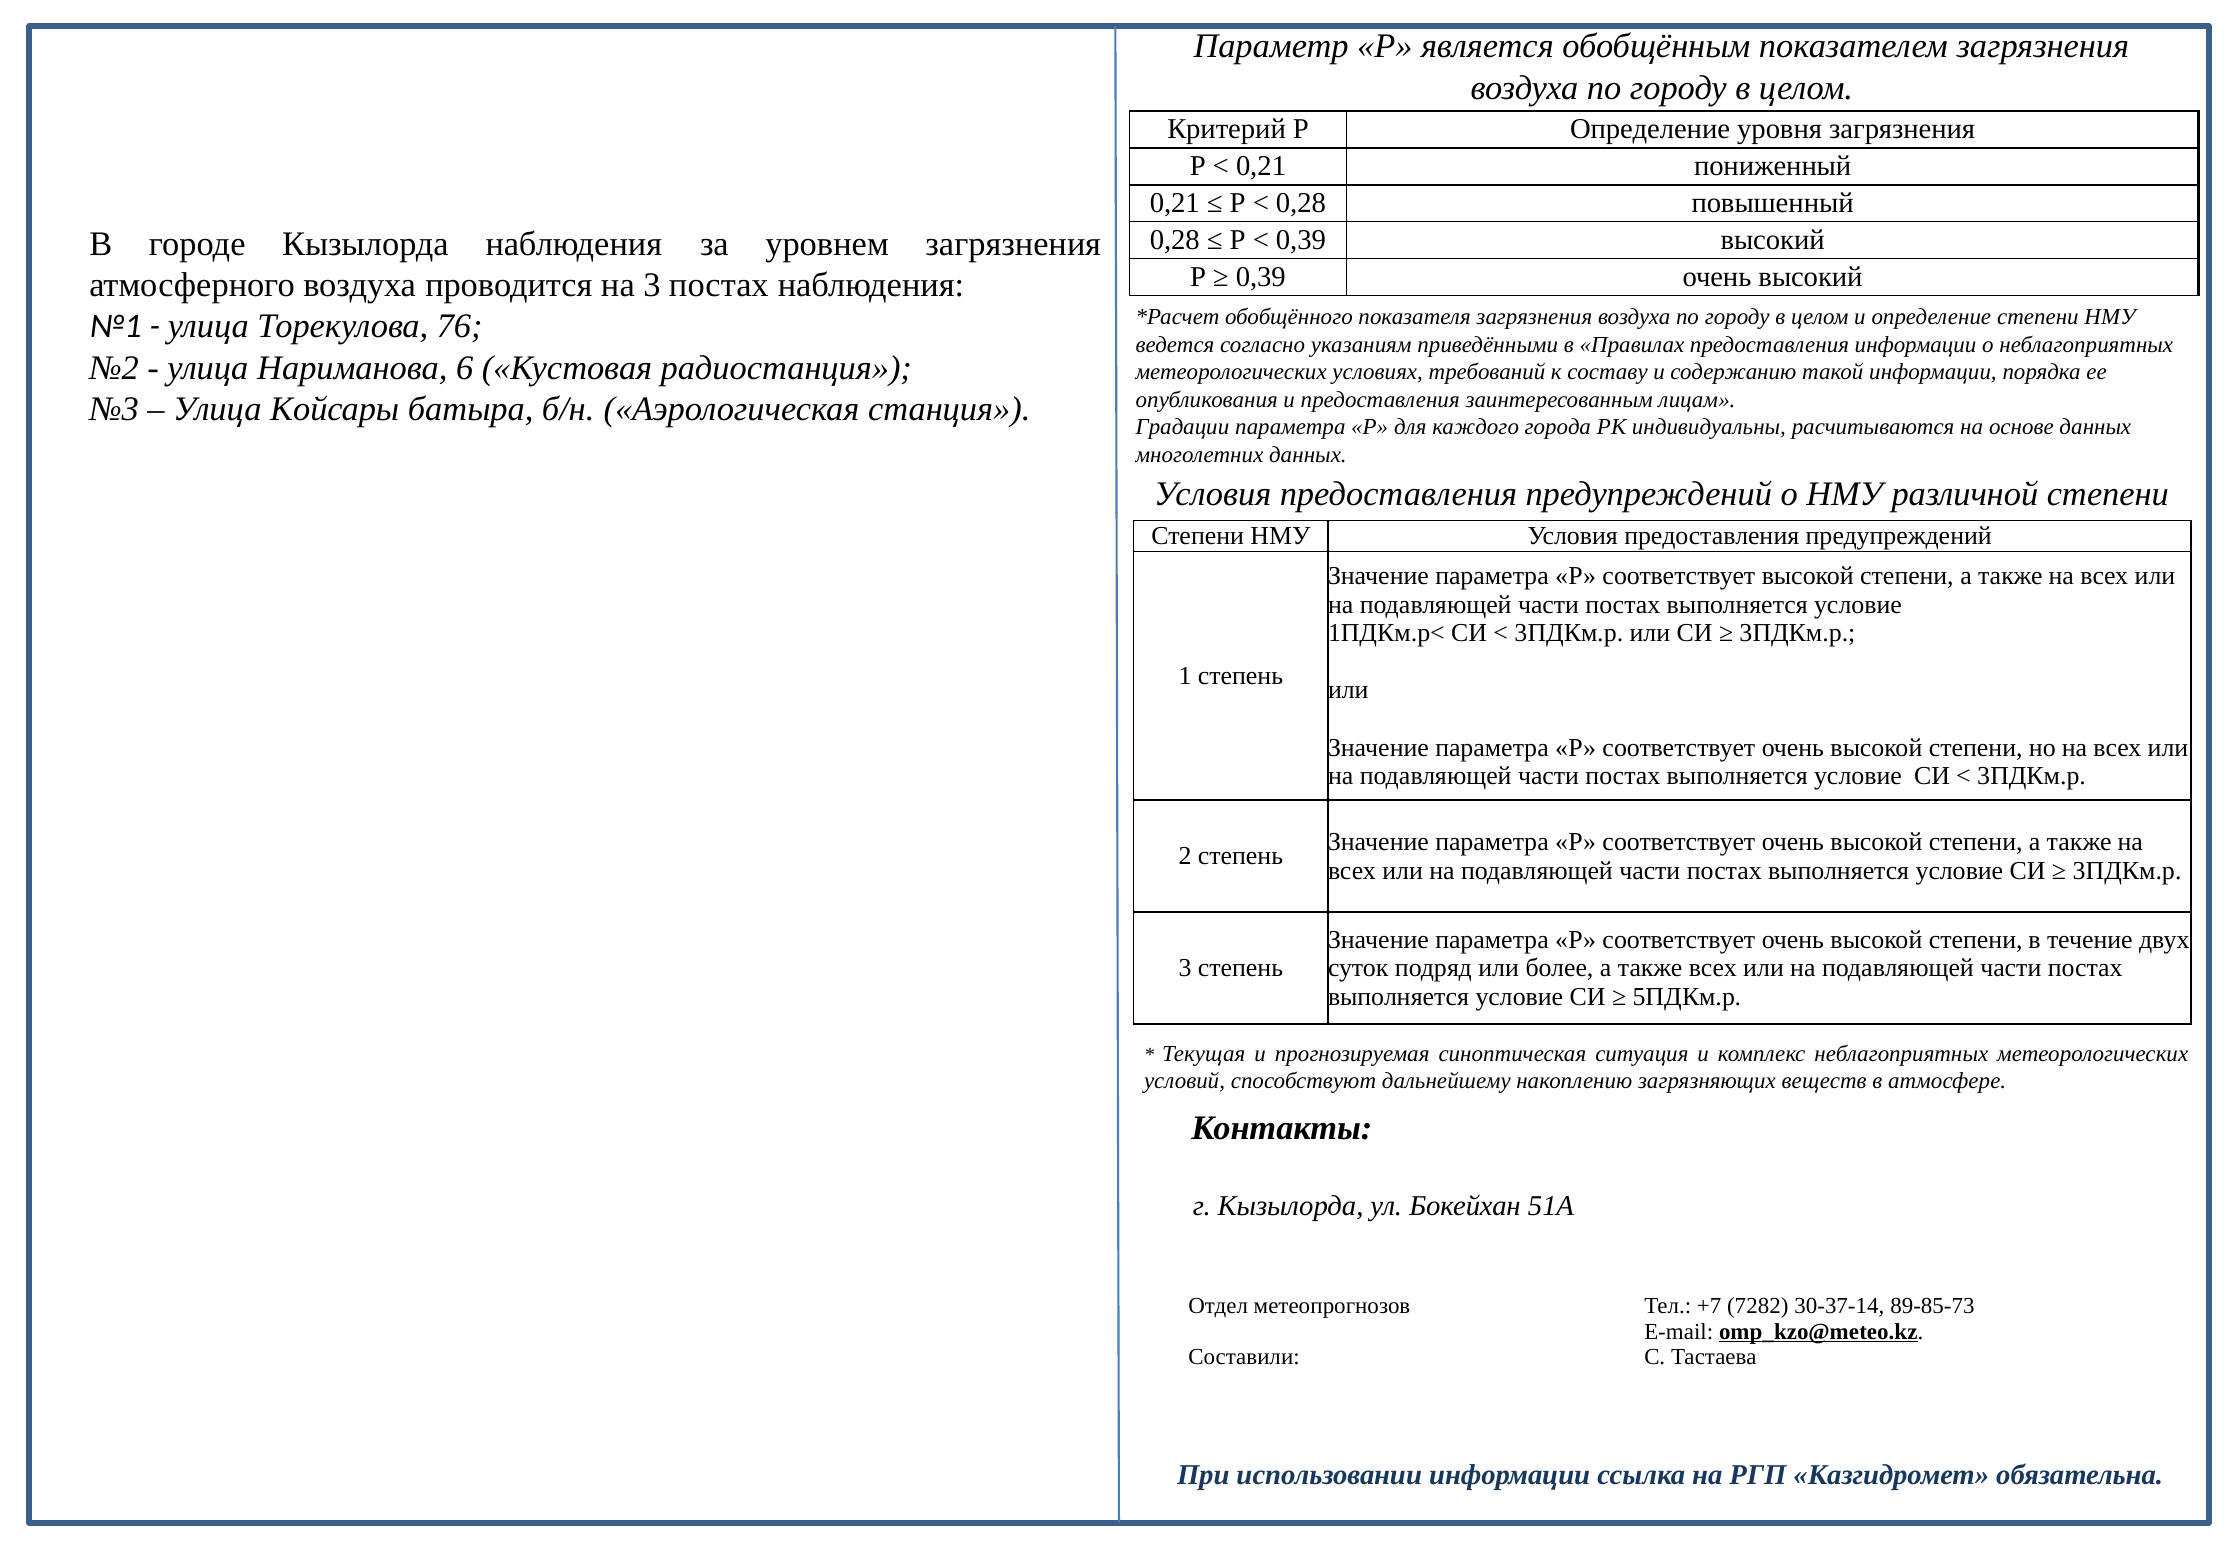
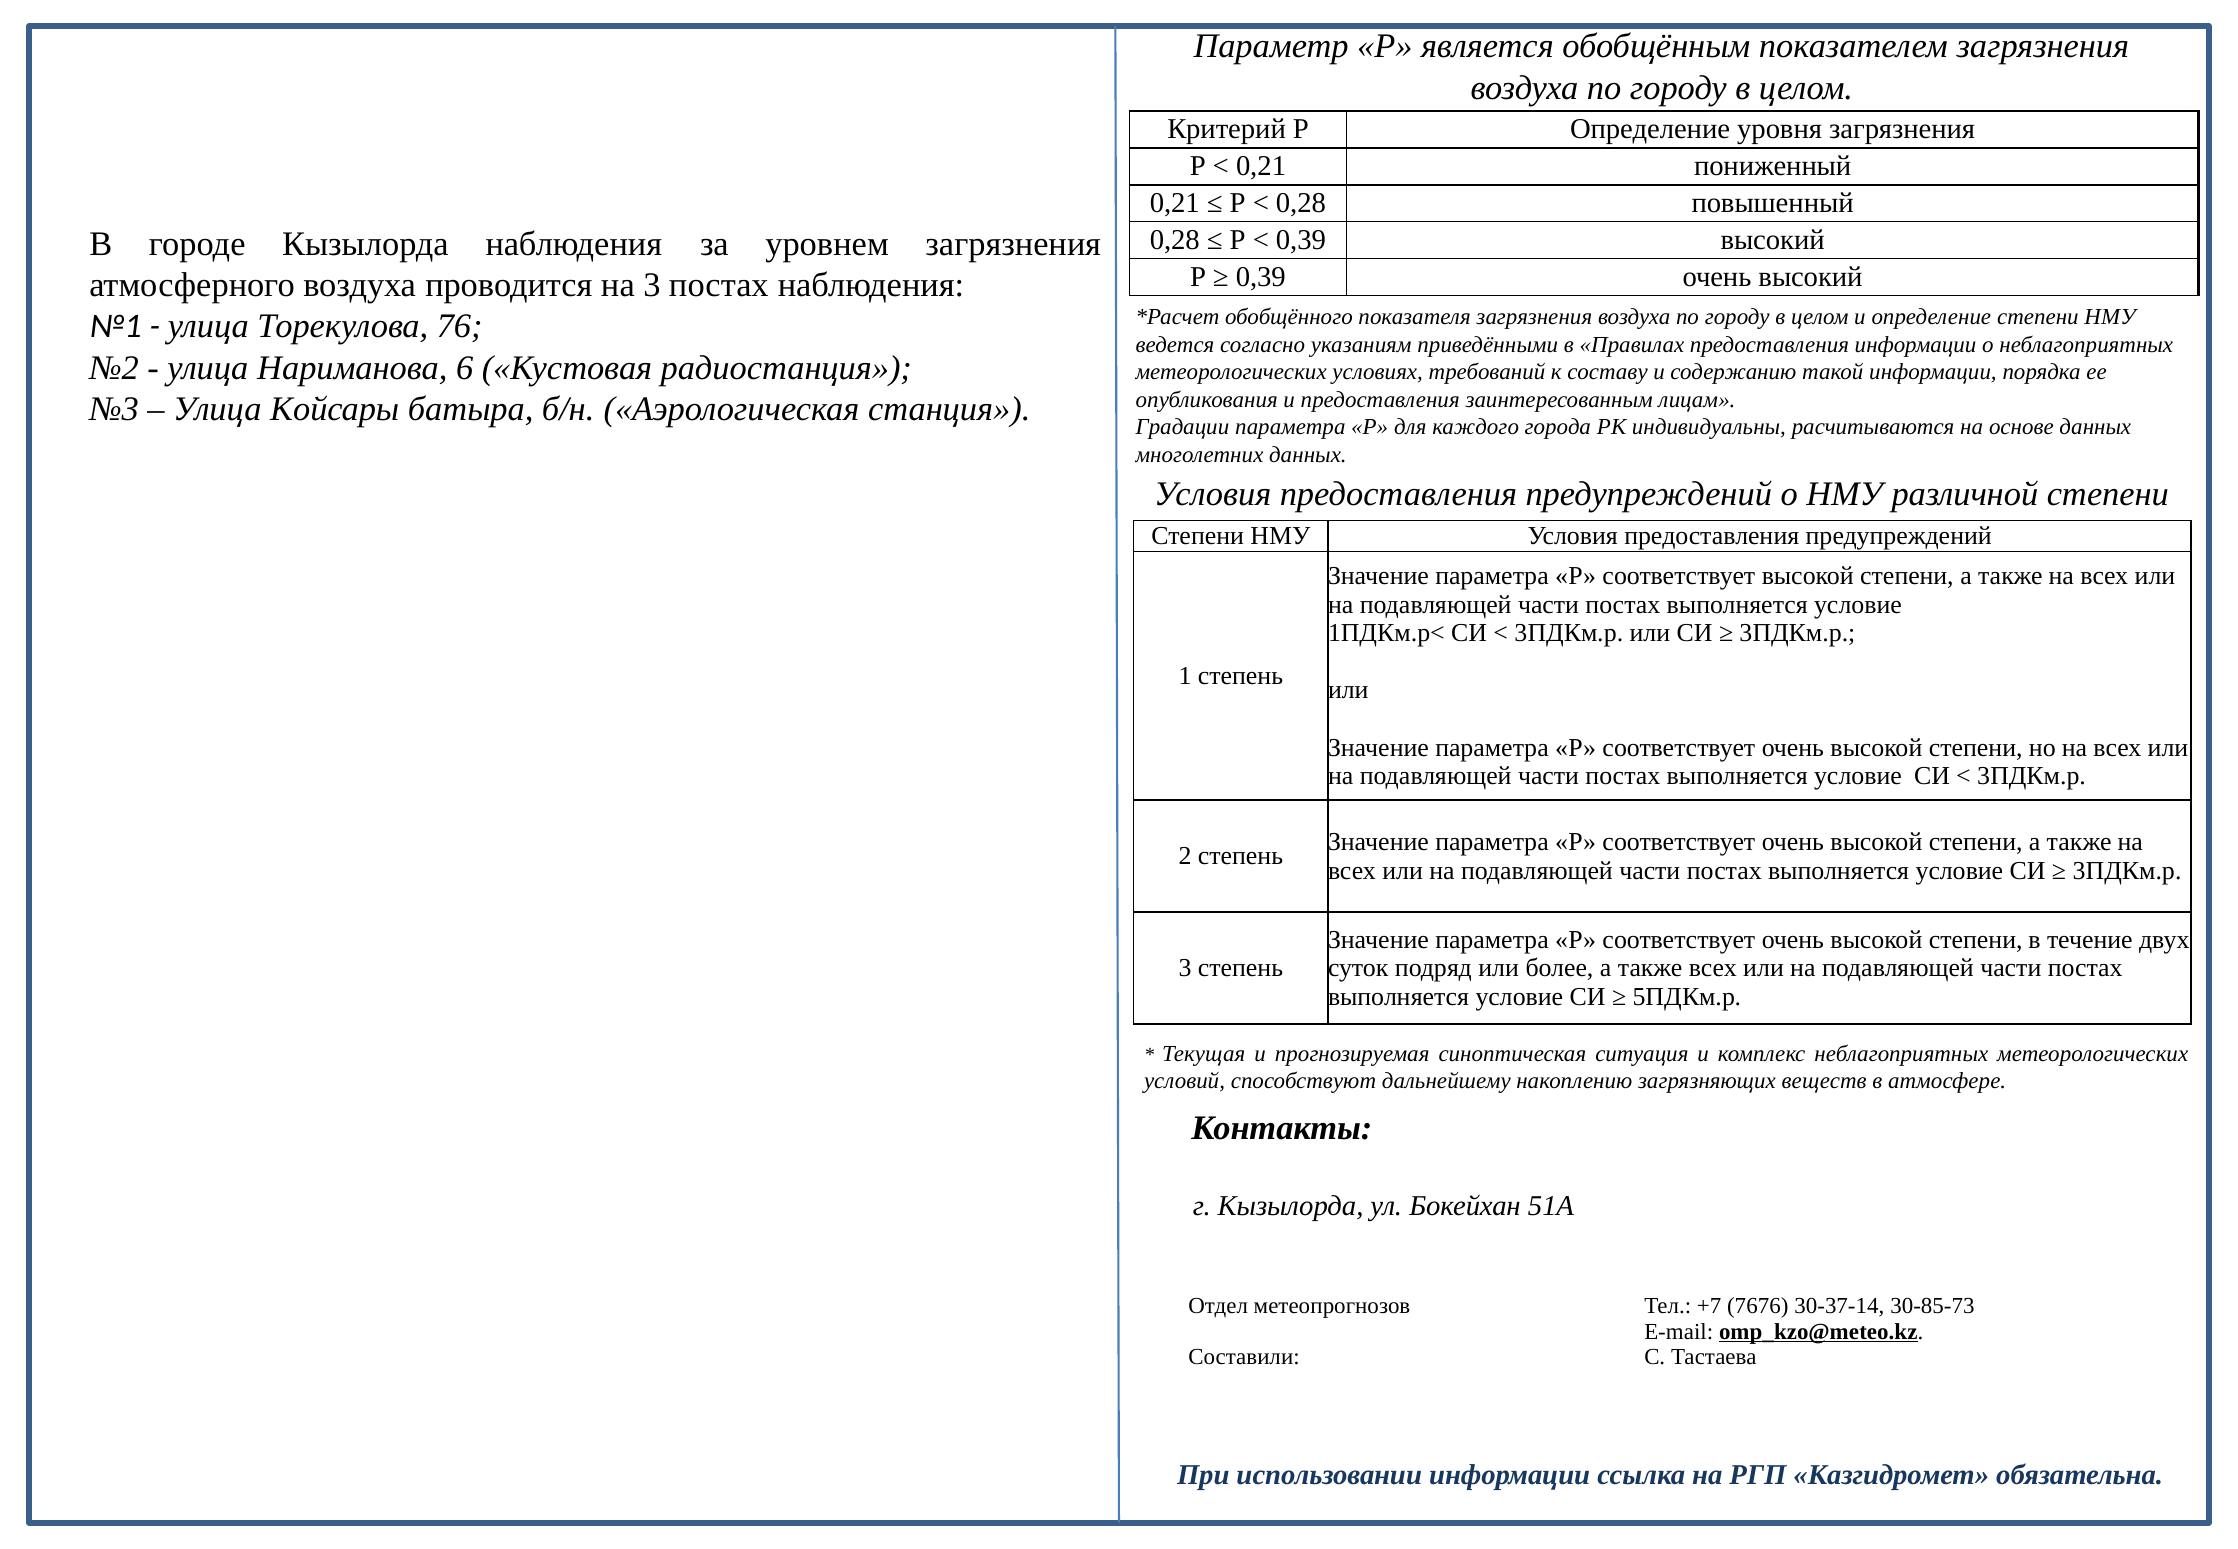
7282: 7282 -> 7676
89-85-73: 89-85-73 -> 30-85-73
